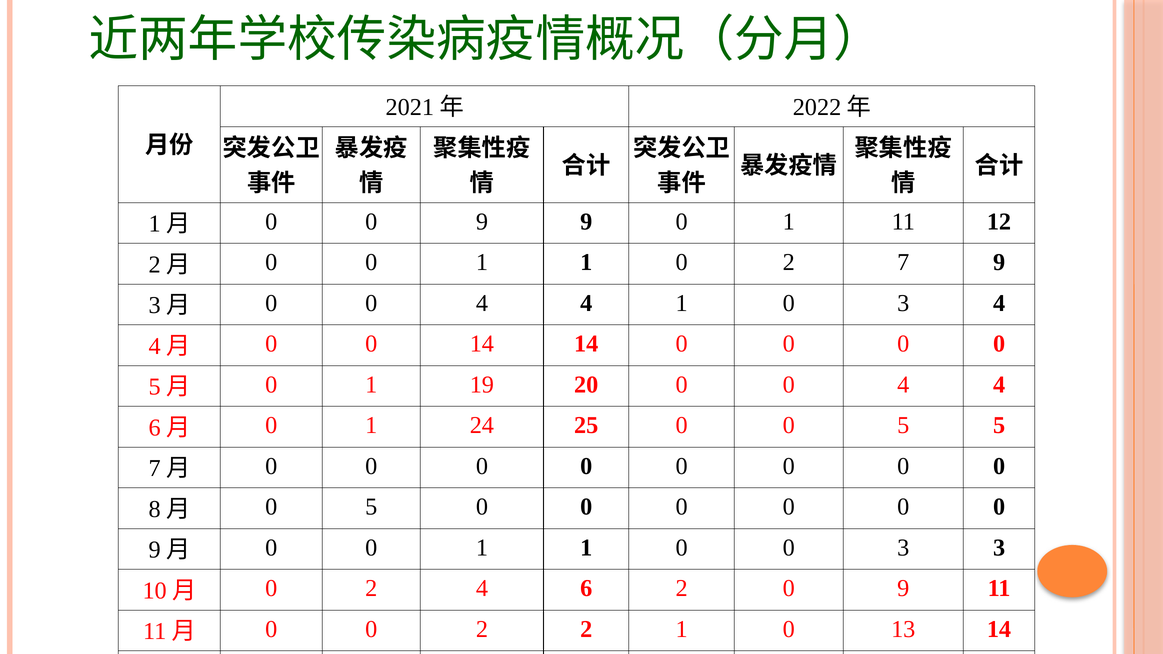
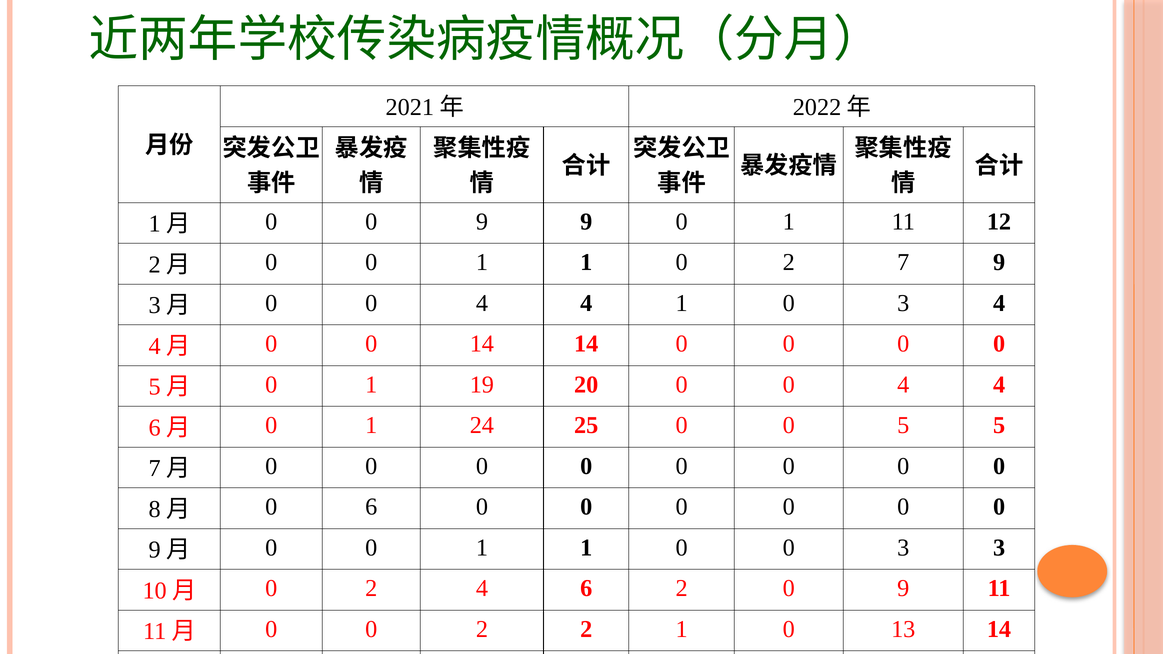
5 at (371, 507): 5 -> 6
